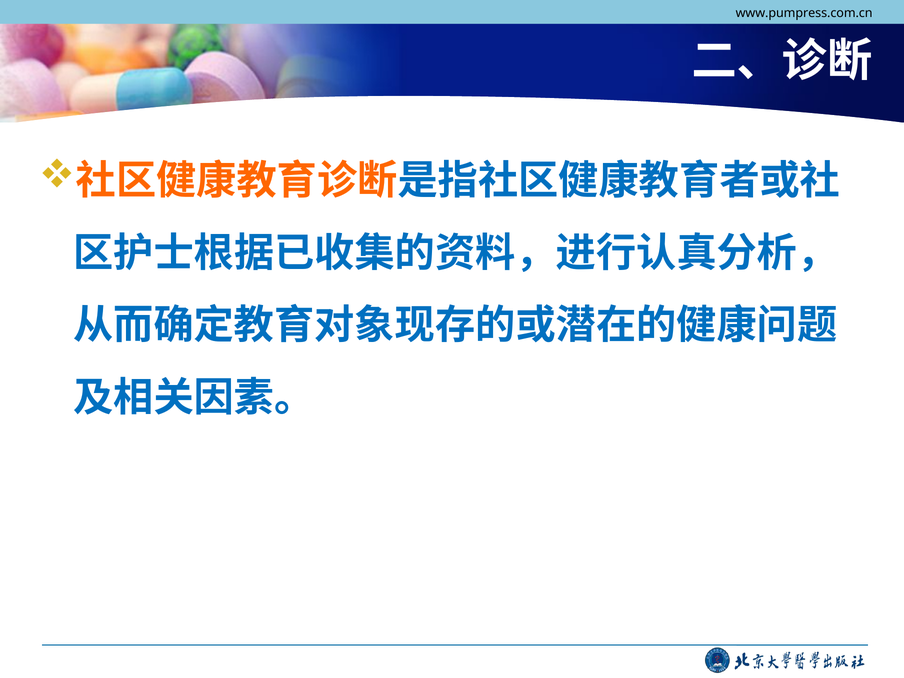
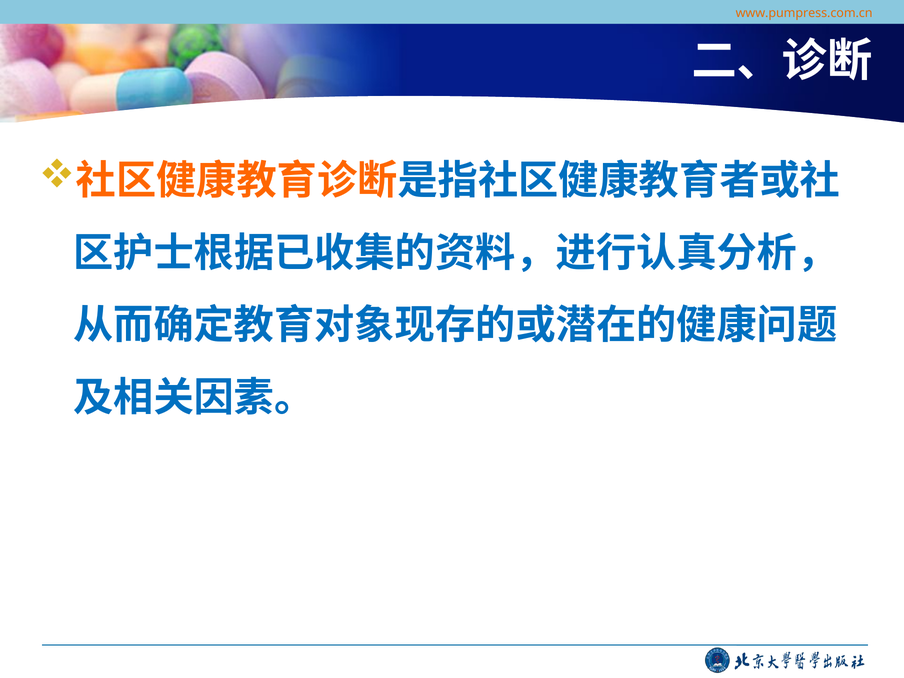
www.pumpress.com.cn colour: black -> orange
